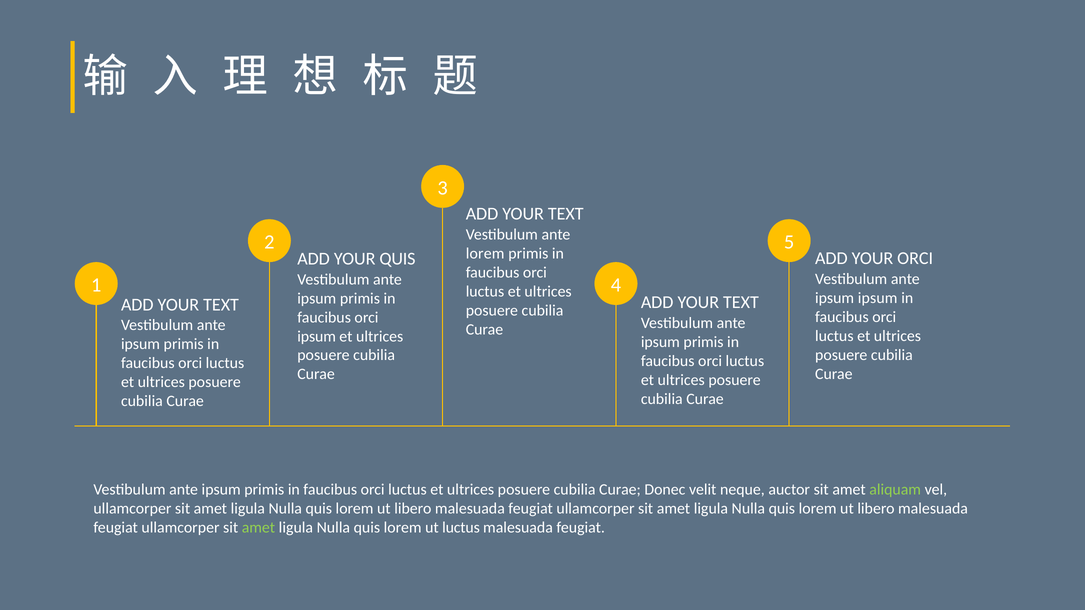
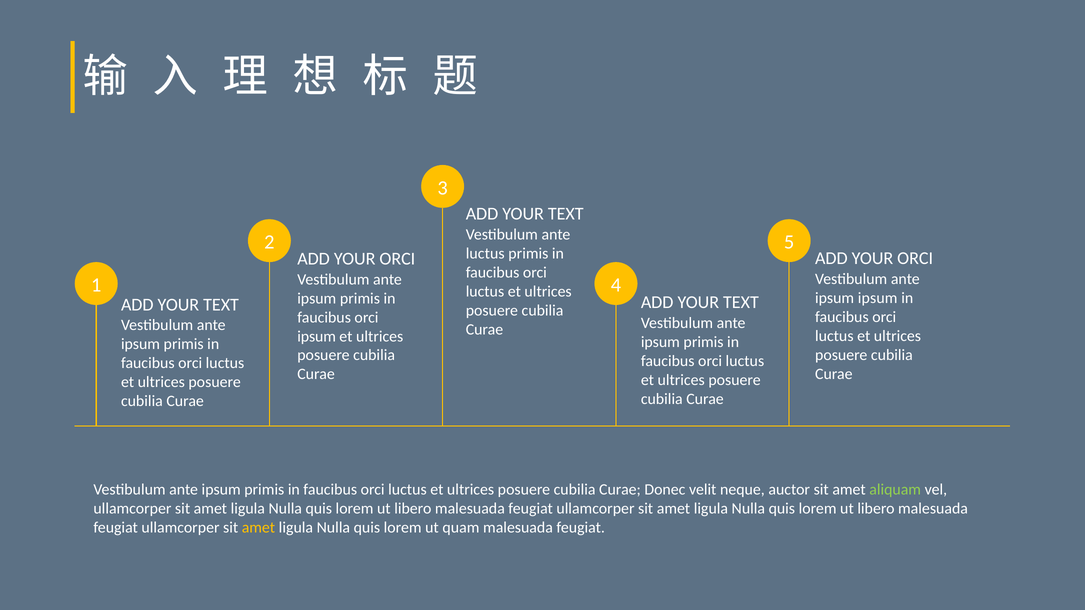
lorem at (485, 254): lorem -> luctus
QUIS at (397, 259): QUIS -> ORCI
amet at (258, 528) colour: light green -> yellow
ut luctus: luctus -> quam
